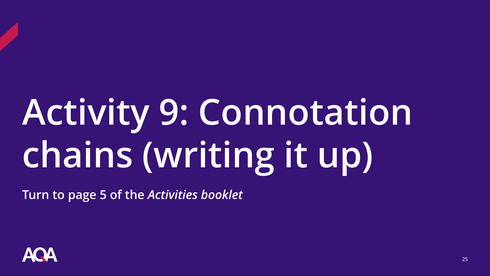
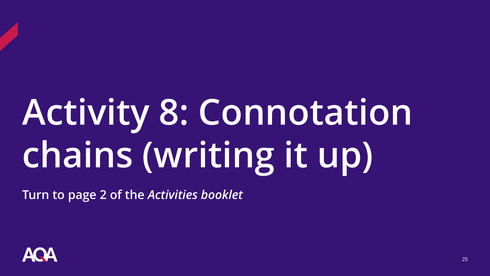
9: 9 -> 8
5: 5 -> 2
